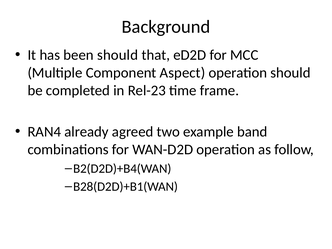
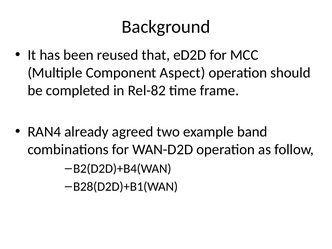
been should: should -> reused
Rel-23: Rel-23 -> Rel-82
